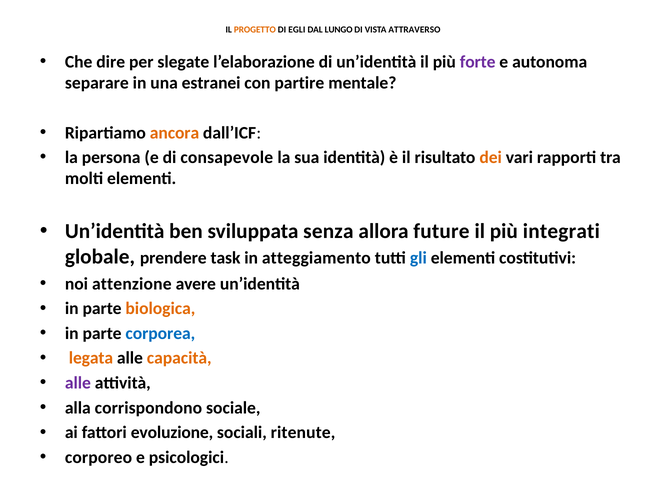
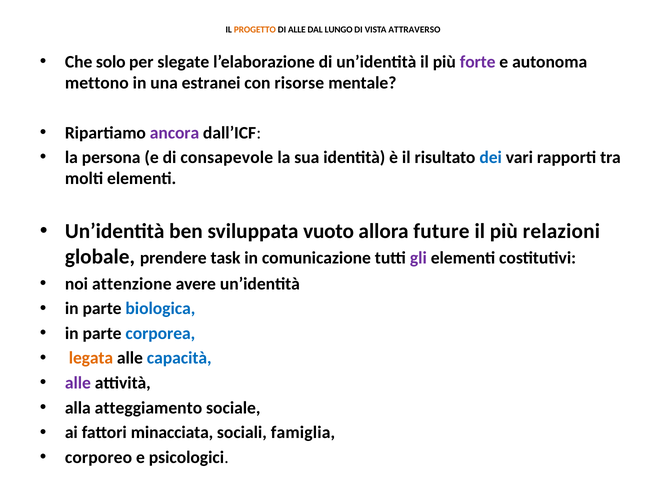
DI EGLI: EGLI -> ALLE
dire: dire -> solo
separare: separare -> mettono
partire: partire -> risorse
ancora colour: orange -> purple
dei colour: orange -> blue
senza: senza -> vuoto
integrati: integrati -> relazioni
atteggiamento: atteggiamento -> comunicazione
gli colour: blue -> purple
biologica colour: orange -> blue
capacità colour: orange -> blue
corrispondono: corrispondono -> atteggiamento
evoluzione: evoluzione -> minacciata
ritenute: ritenute -> famiglia
